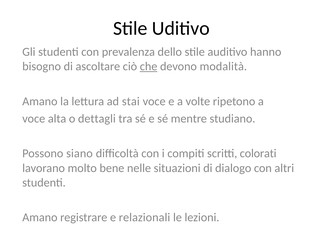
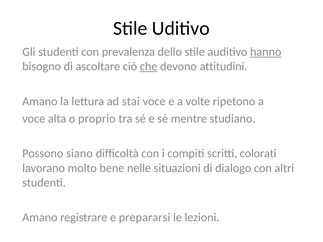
hanno underline: none -> present
modalità: modalità -> attitudini
dettagli: dettagli -> proprio
relazionali: relazionali -> prepararsi
